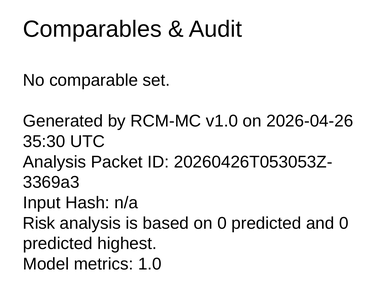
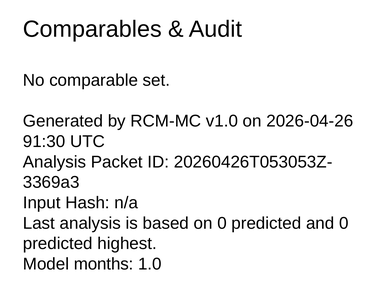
35:30: 35:30 -> 91:30
Risk: Risk -> Last
metrics: metrics -> months
